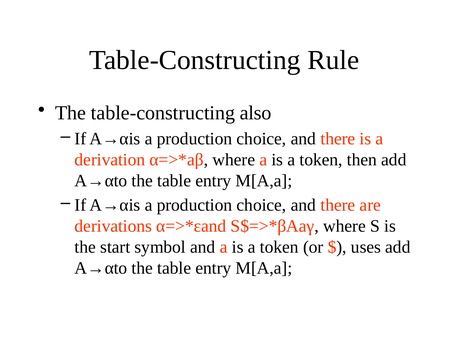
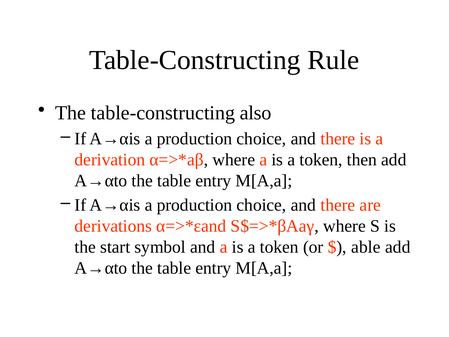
uses: uses -> able
